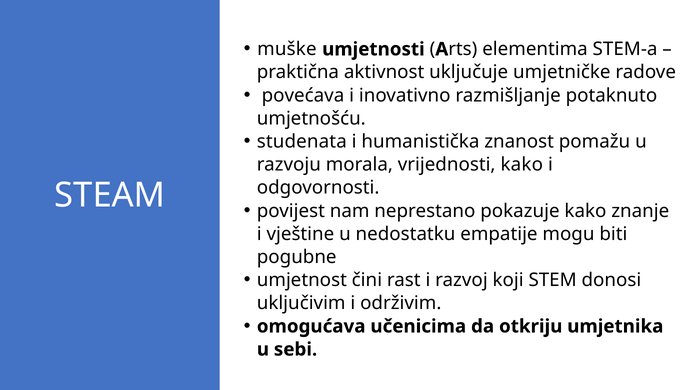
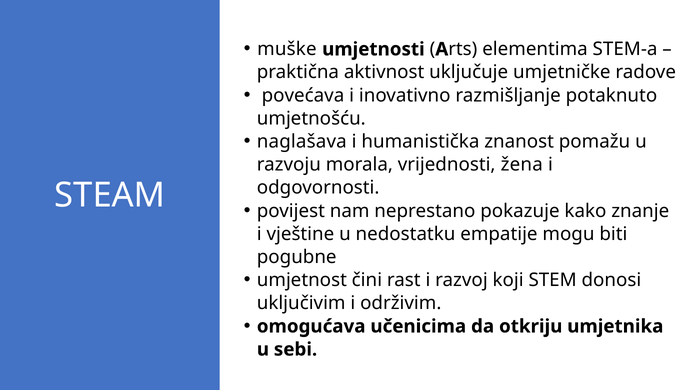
studenata: studenata -> naglašava
vrijednosti kako: kako -> žena
